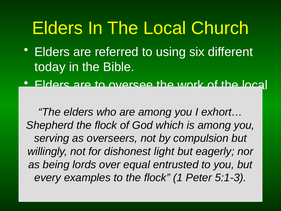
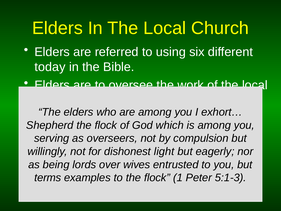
equal: equal -> wives
every: every -> terms
